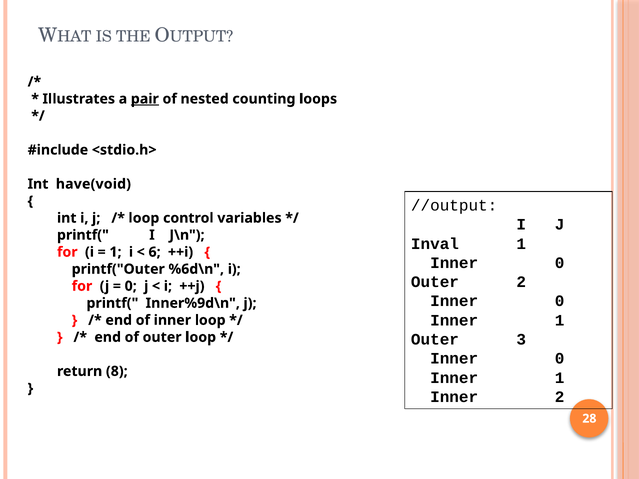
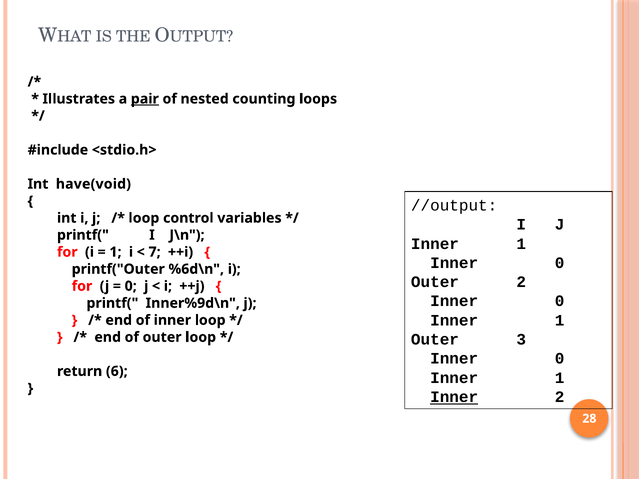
Inval at (435, 244): Inval -> Inner
6: 6 -> 7
8: 8 -> 6
Inner at (454, 397) underline: none -> present
